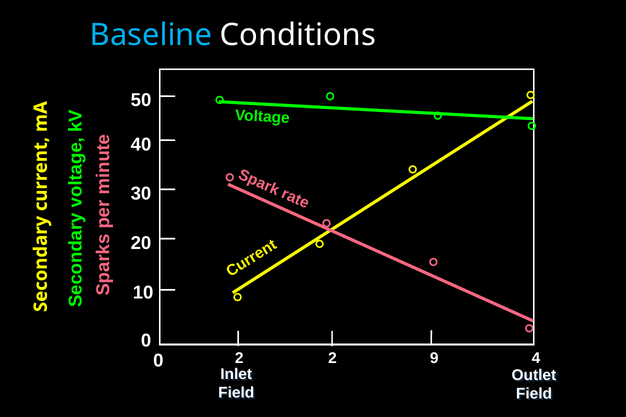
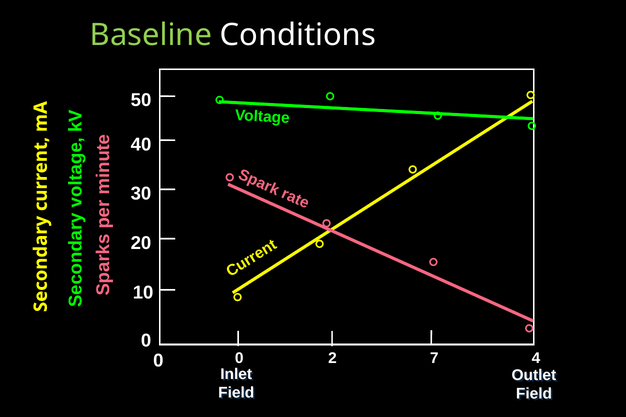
Baseline colour: light blue -> light green
0 2: 2 -> 0
9: 9 -> 7
